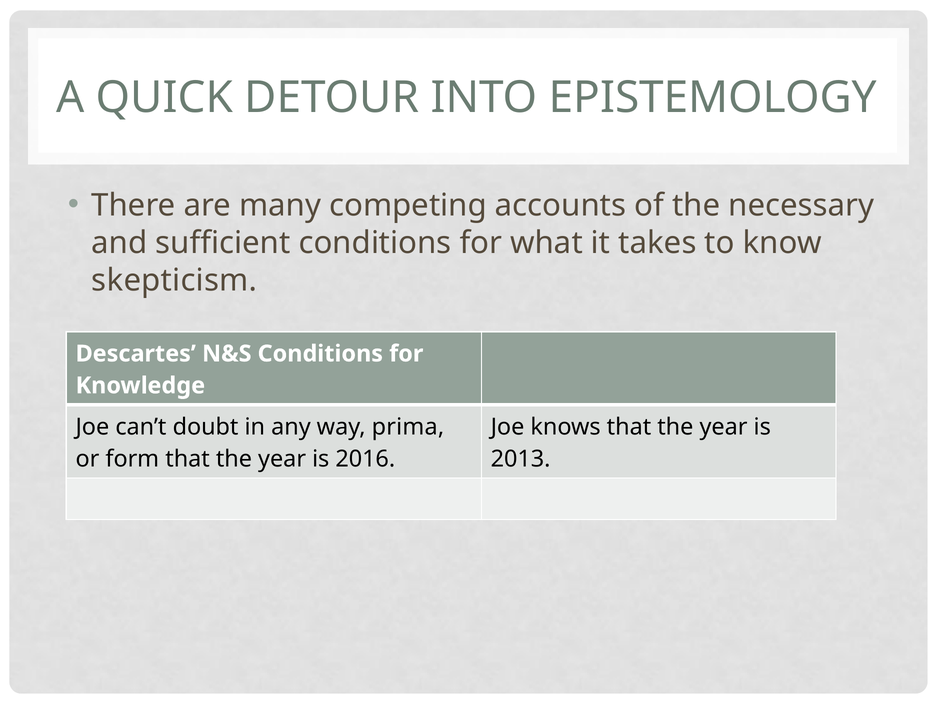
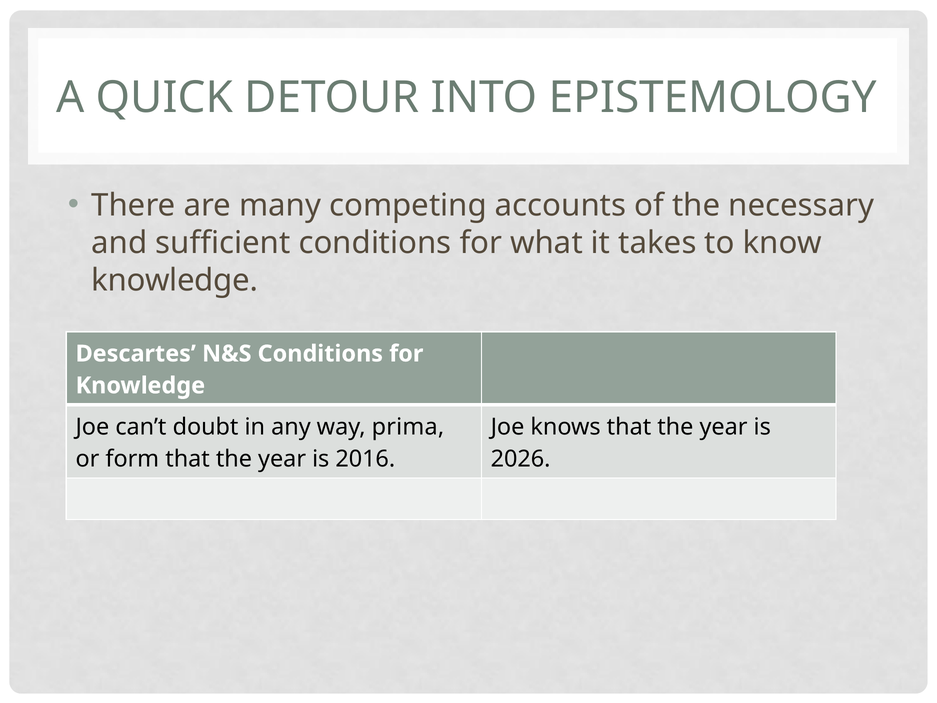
skepticism at (174, 280): skepticism -> knowledge
2013: 2013 -> 2026
